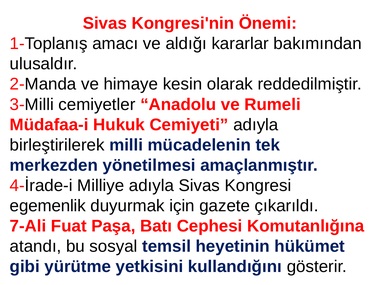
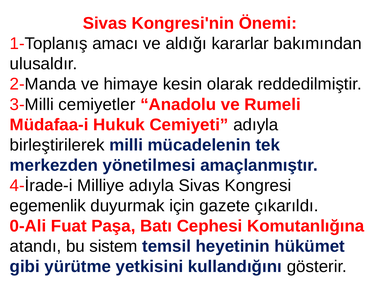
7-Ali: 7-Ali -> 0-Ali
sosyal: sosyal -> sistem
